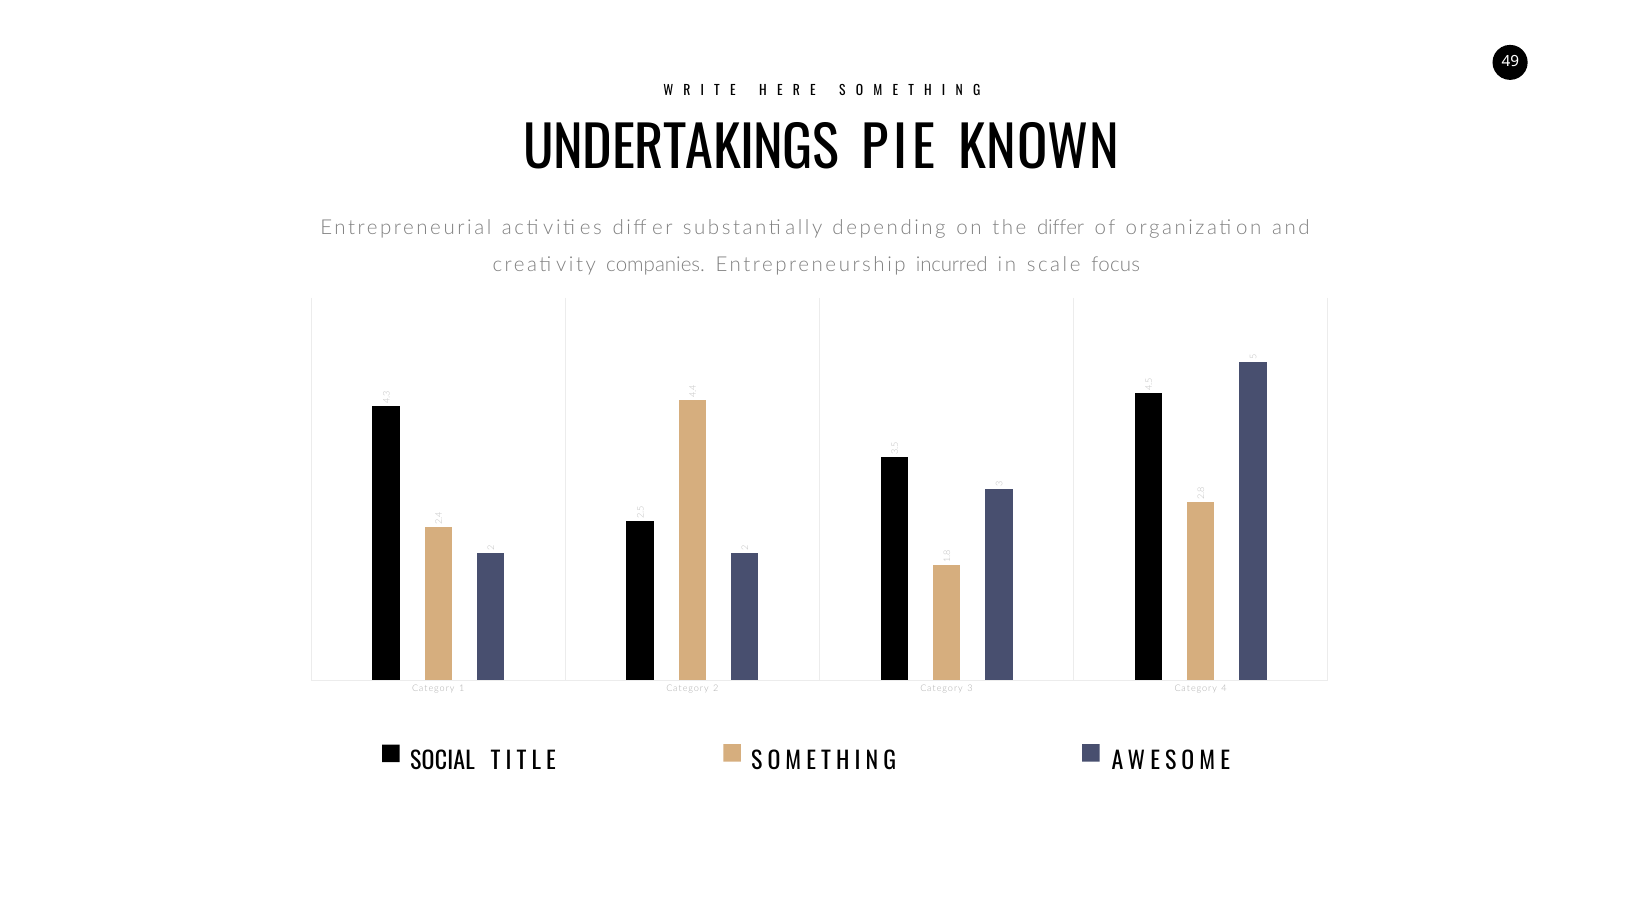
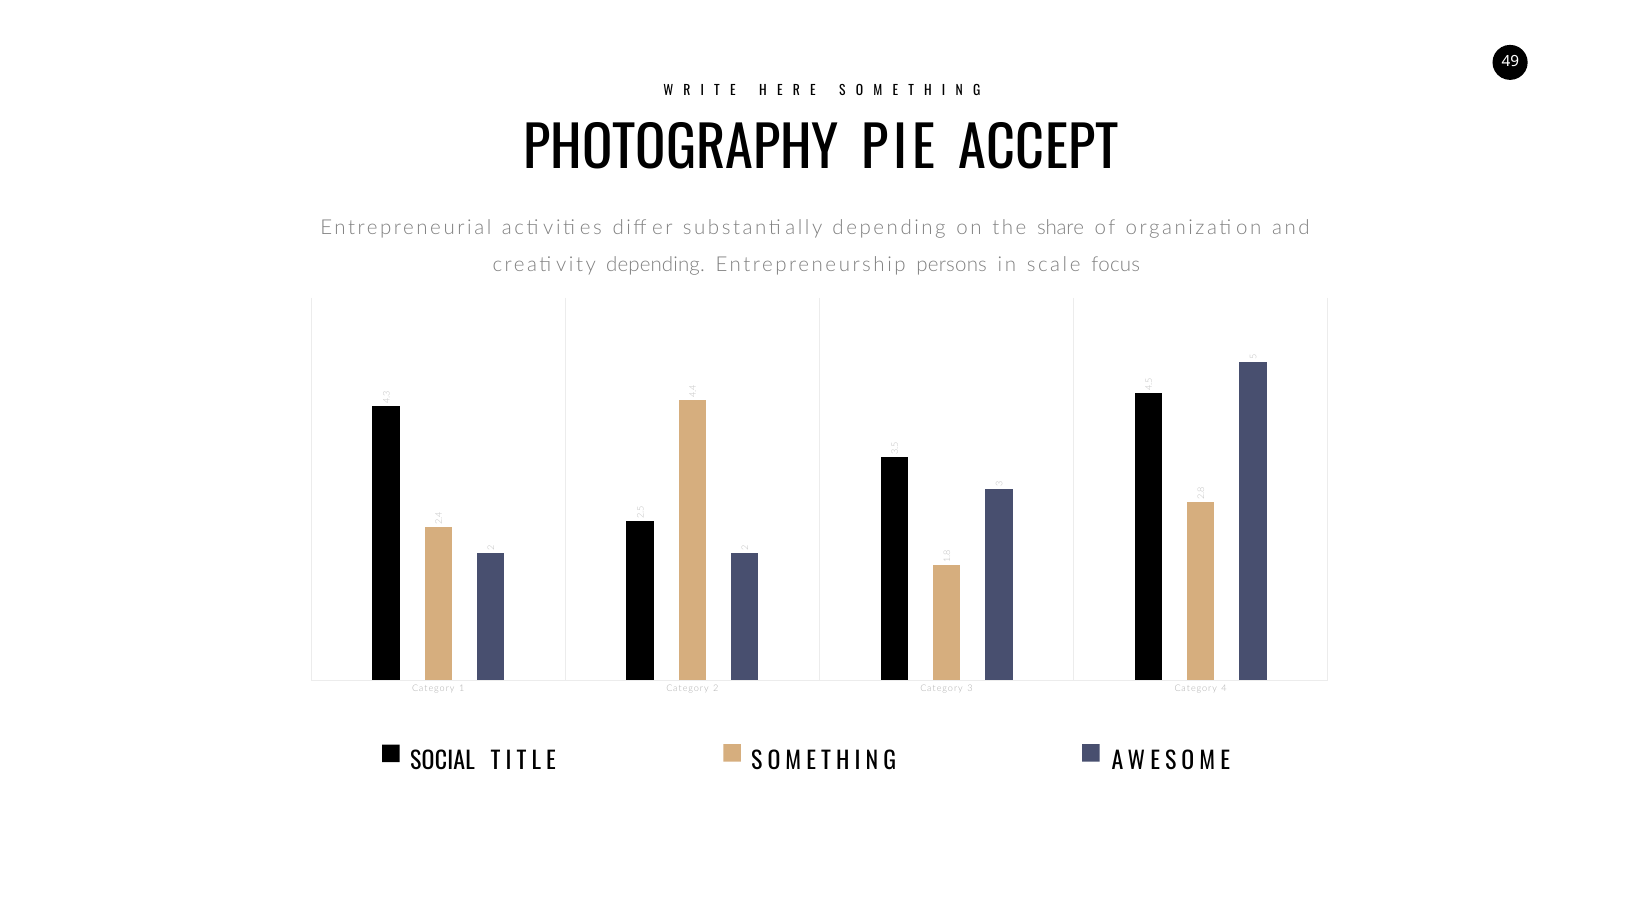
UNDERTAKINGS: UNDERTAKINGS -> PHOTOGRAPHY
KNOWN: KNOWN -> ACCEPT
differ: differ -> share
creativity companies: companies -> depending
incurred: incurred -> persons
